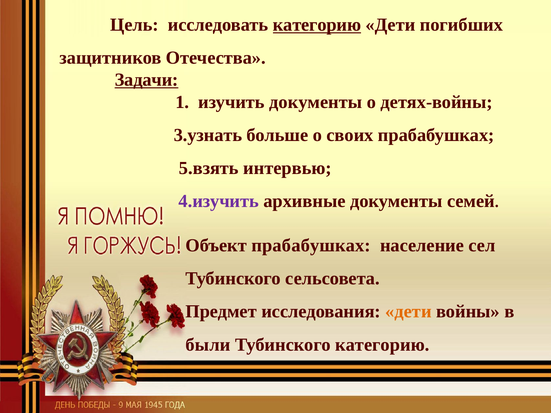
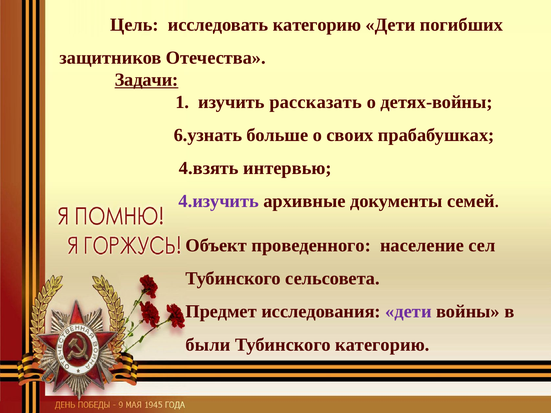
категорию at (317, 25) underline: present -> none
изучить документы: документы -> рассказать
3.узнать: 3.узнать -> 6.узнать
5.взять: 5.взять -> 4.взять
Объект прабабушках: прабабушках -> проведенного
дети at (408, 312) colour: orange -> purple
